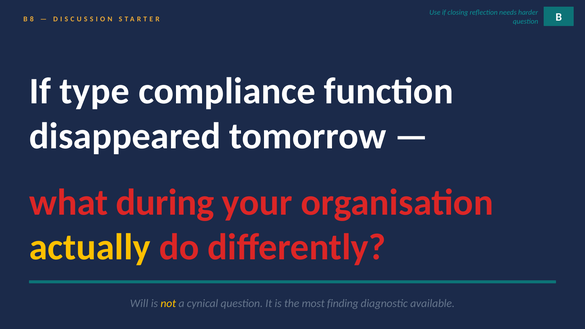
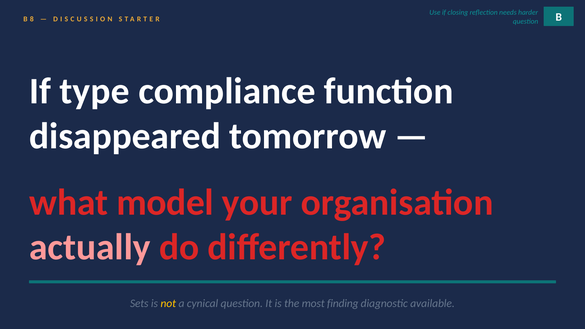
during: during -> model
actually colour: yellow -> pink
Will: Will -> Sets
